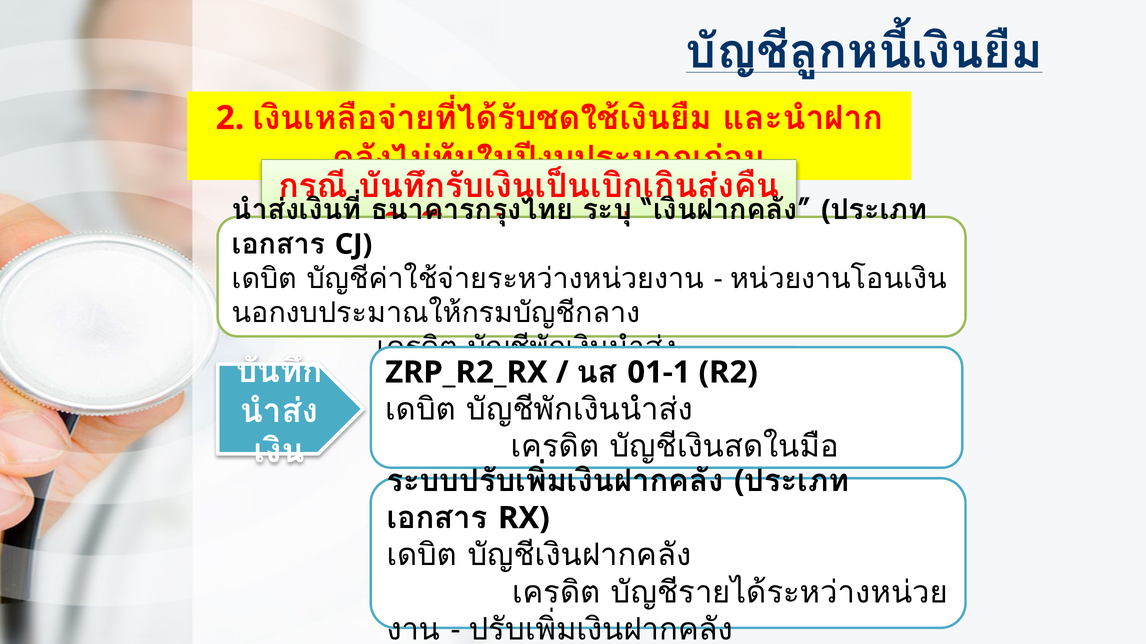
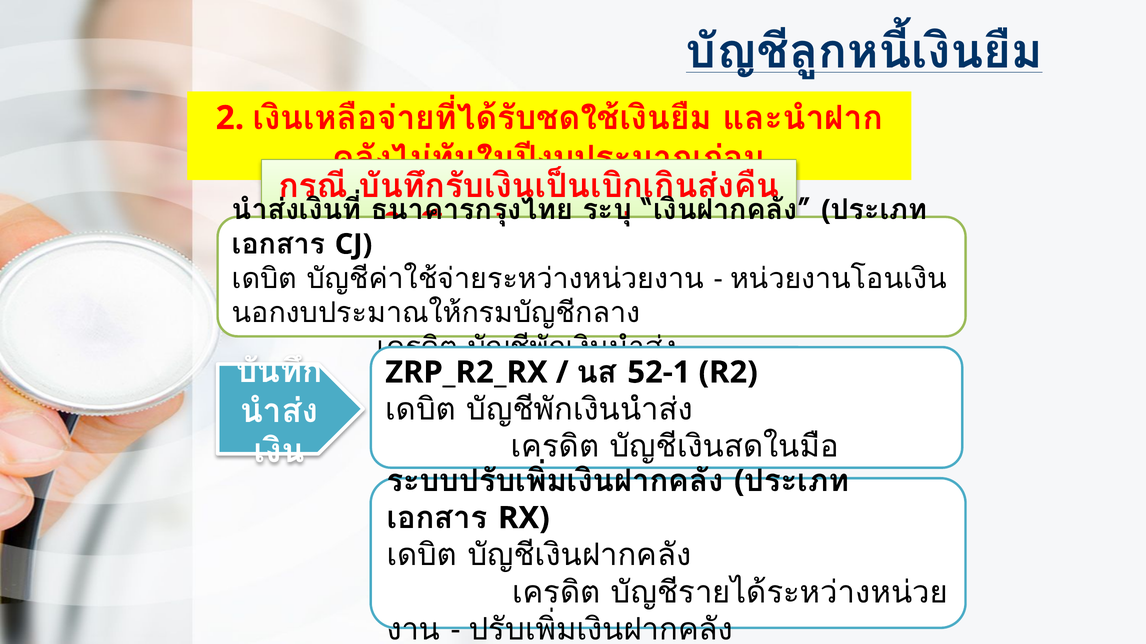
01-1: 01-1 -> 52-1
